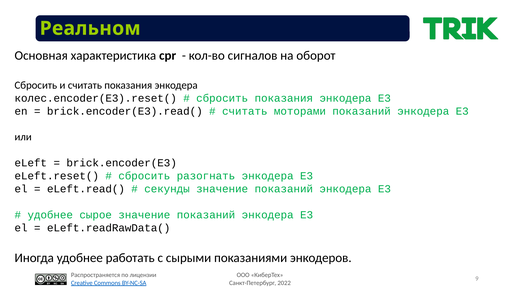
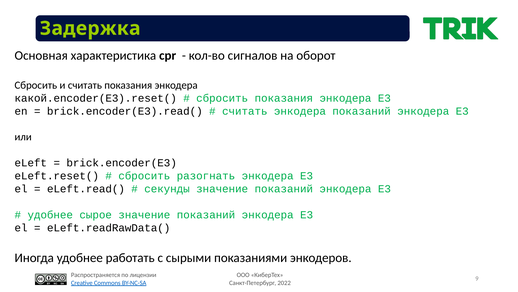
Реальном: Реальном -> Задержка
колес.encoder(E3).reset(: колес.encoder(E3).reset( -> какой.encoder(E3).reset(
считать моторами: моторами -> энкодера
